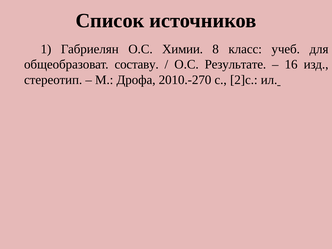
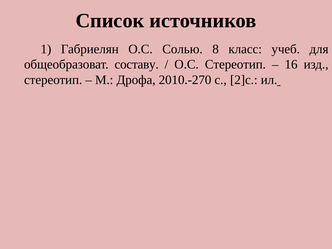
Химии: Химии -> Солью
О.С Результате: Результате -> Стереотип
